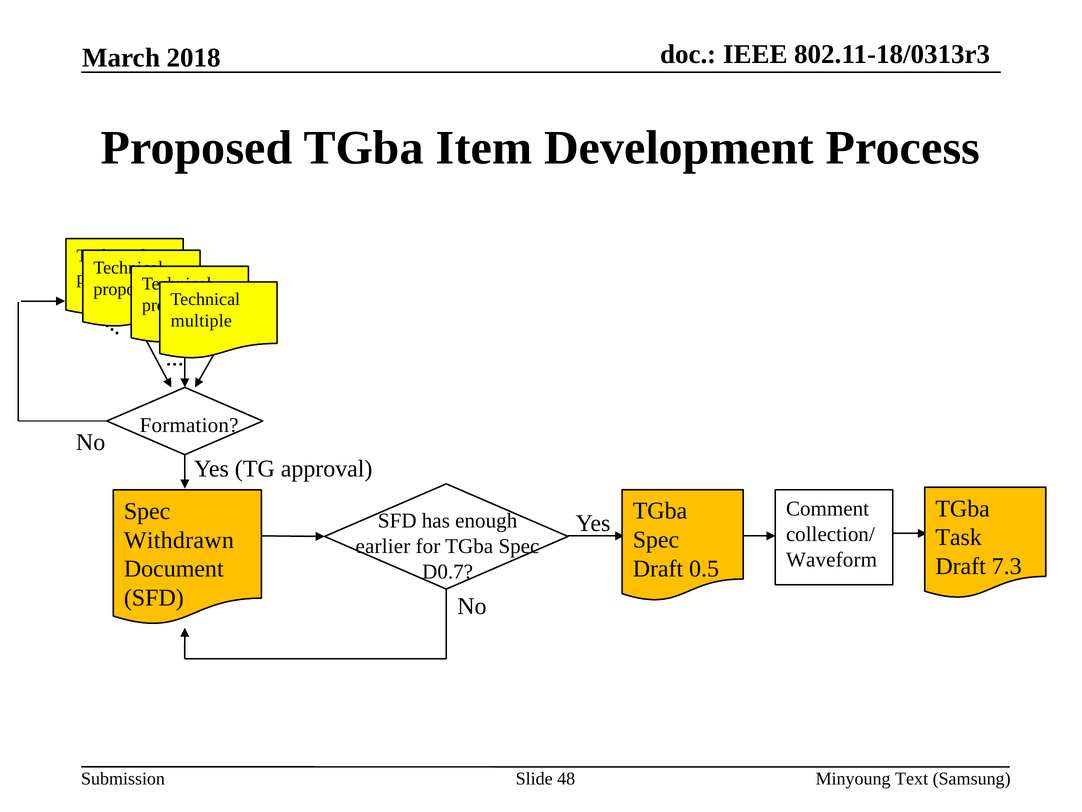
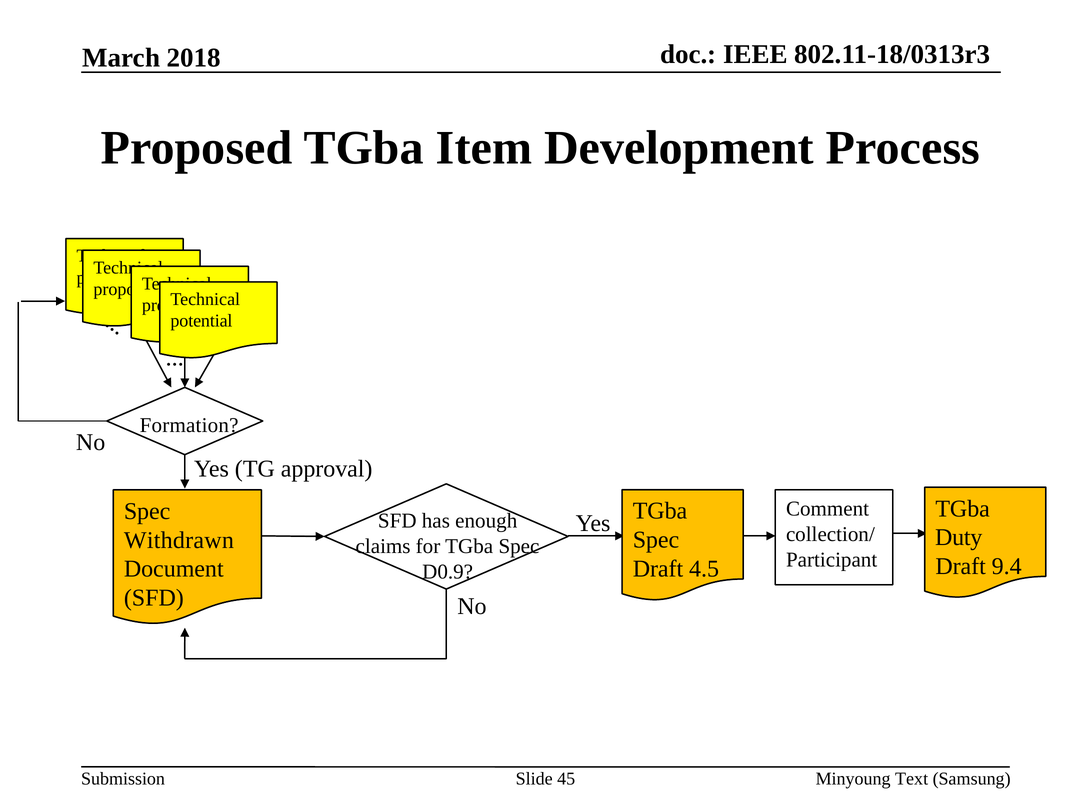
multiple: multiple -> potential
Task: Task -> Duty
earlier: earlier -> claims
Waveform: Waveform -> Participant
7.3: 7.3 -> 9.4
0.5: 0.5 -> 4.5
D0.7: D0.7 -> D0.9
48: 48 -> 45
